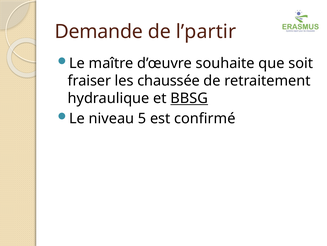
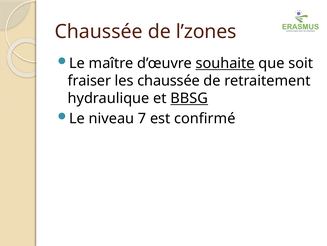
Demande at (99, 32): Demande -> Chaussée
l’partir: l’partir -> l’zones
souhaite underline: none -> present
5: 5 -> 7
